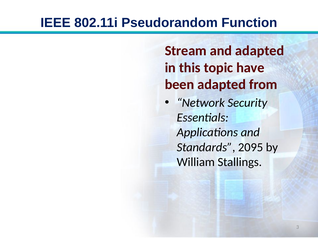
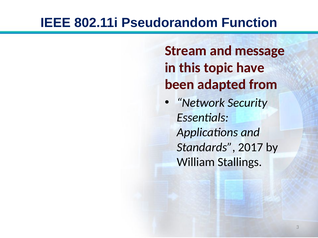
and adapted: adapted -> message
2095: 2095 -> 2017
